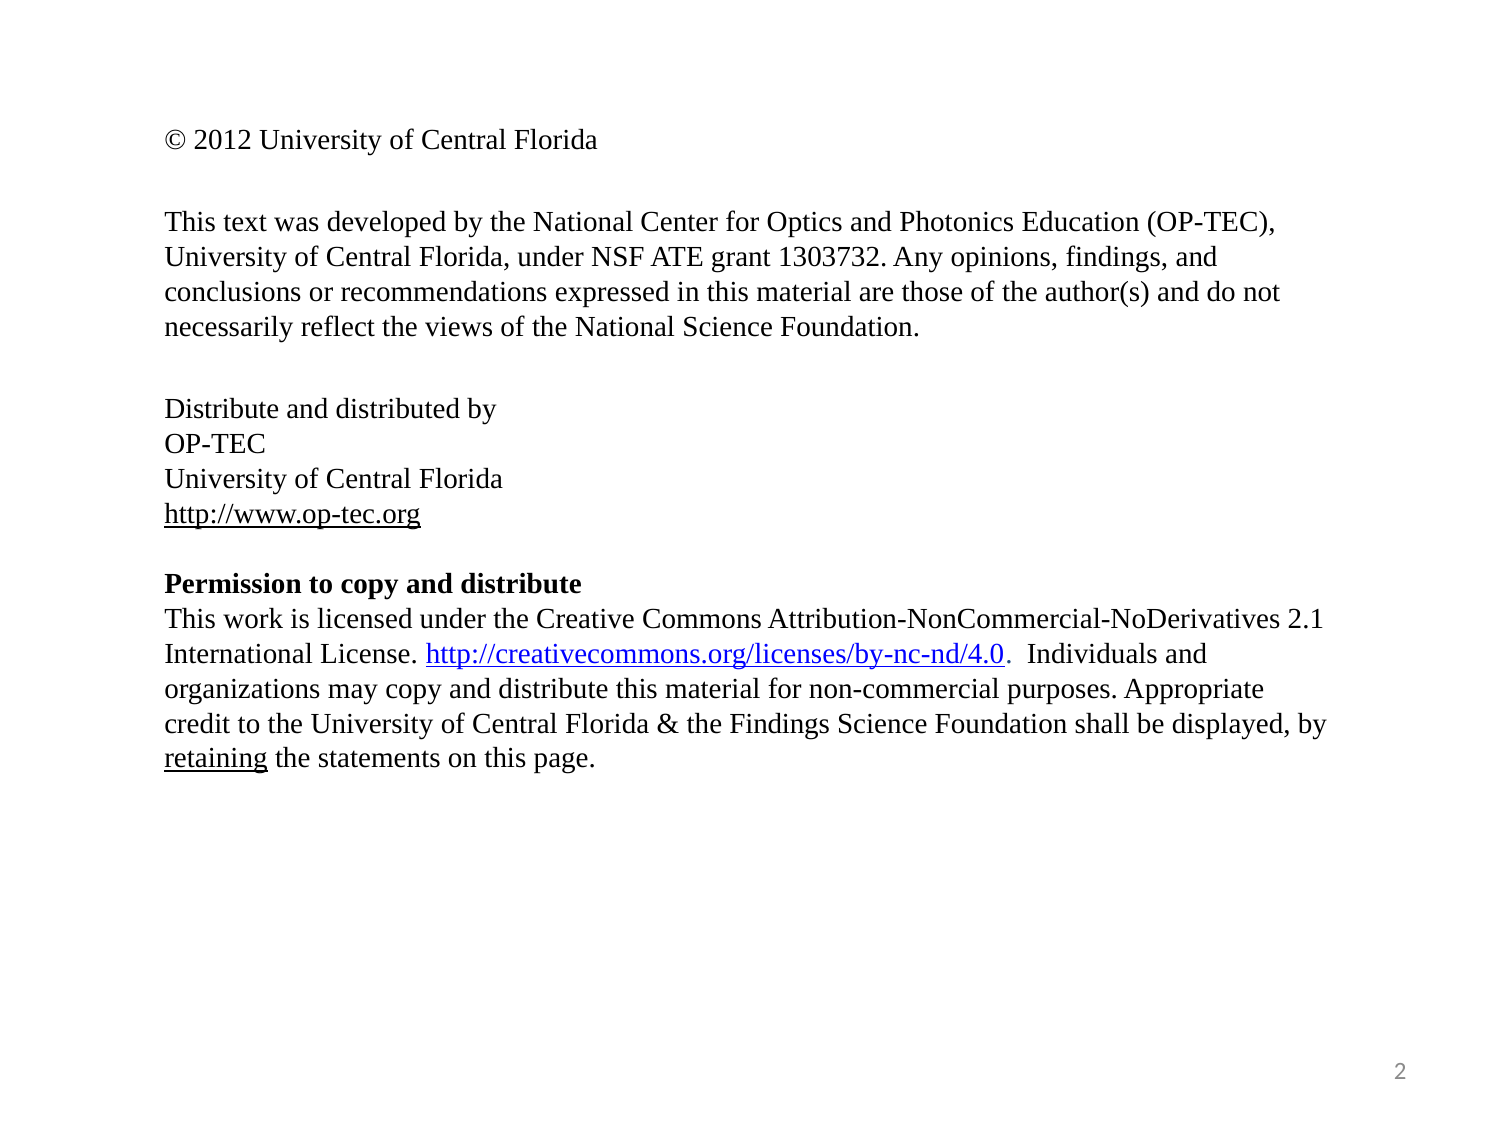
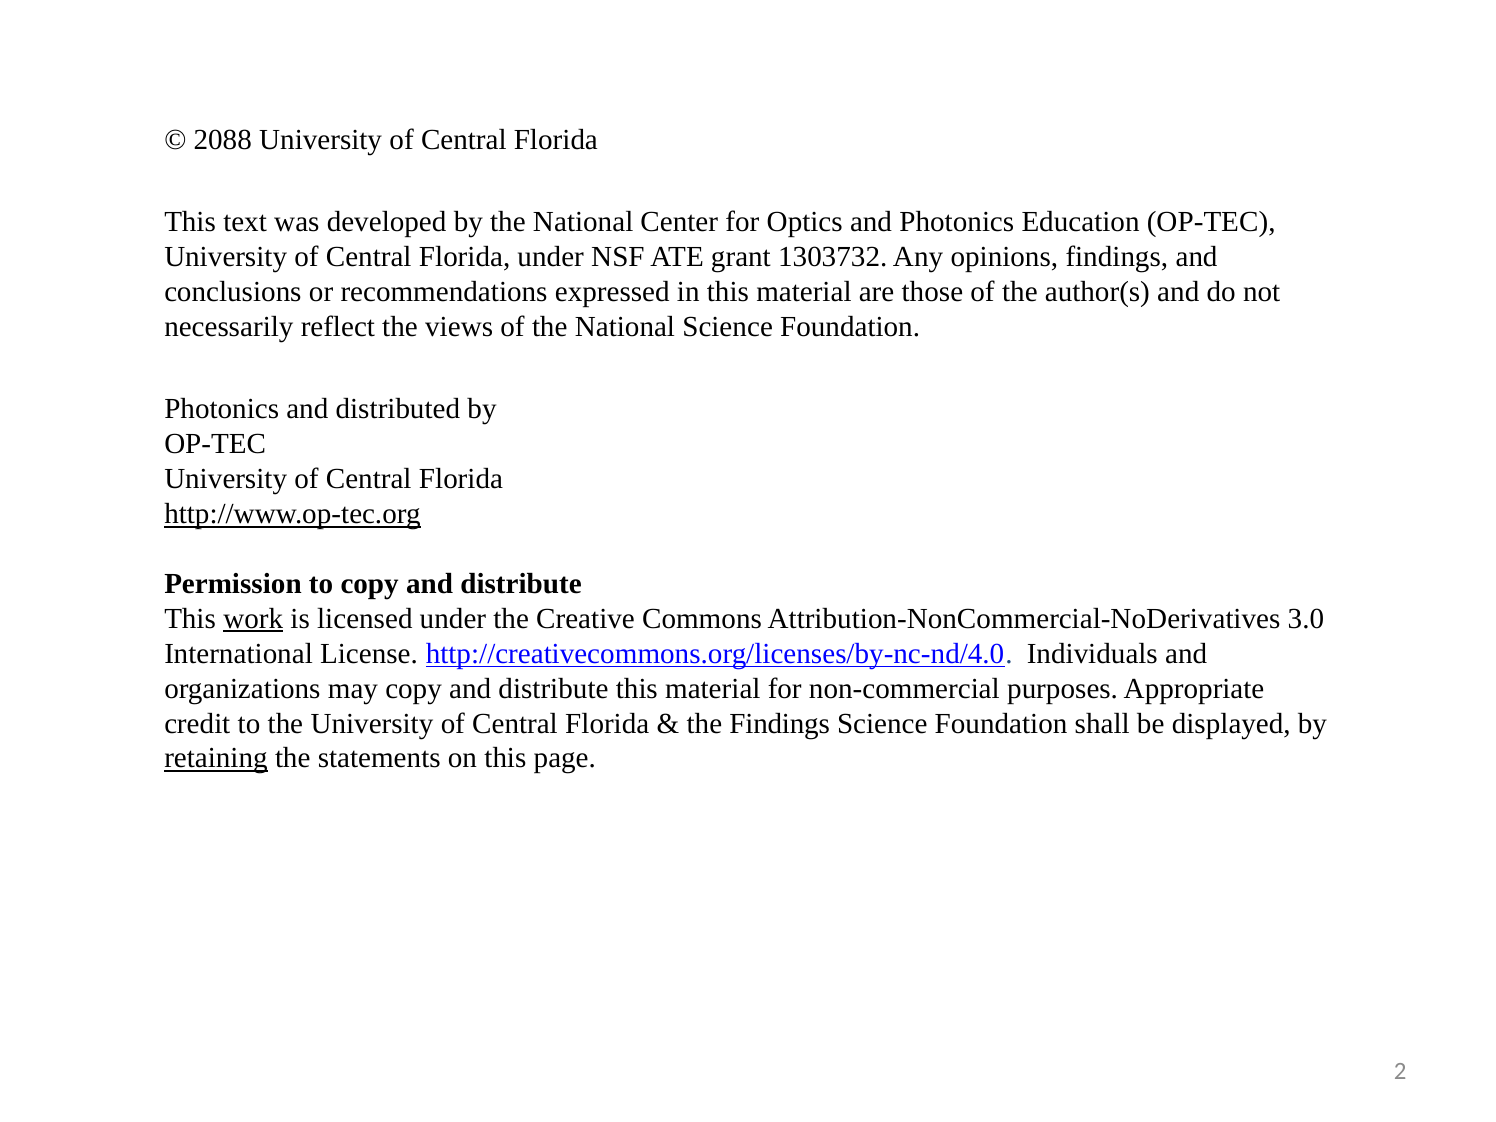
2012: 2012 -> 2088
Distribute at (222, 409): Distribute -> Photonics
work underline: none -> present
2.1: 2.1 -> 3.0
